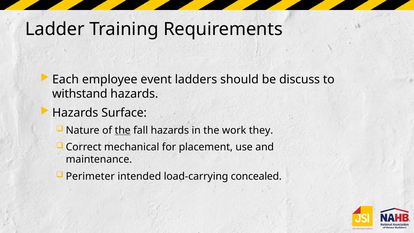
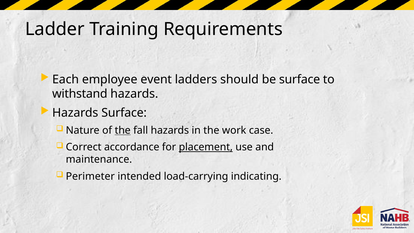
be discuss: discuss -> surface
they: they -> case
mechanical: mechanical -> accordance
placement underline: none -> present
concealed: concealed -> indicating
